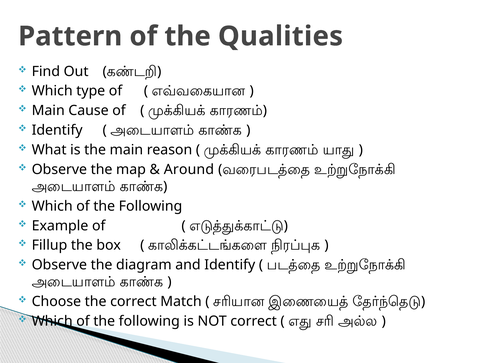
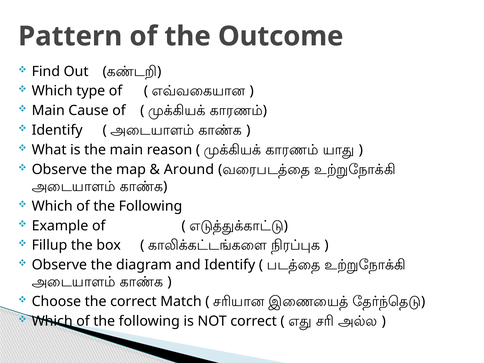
Qualities: Qualities -> Outcome
